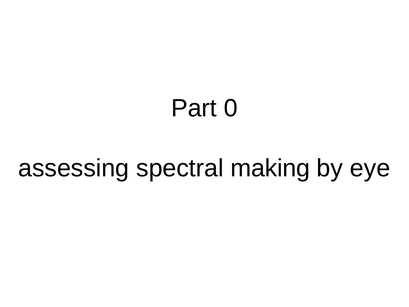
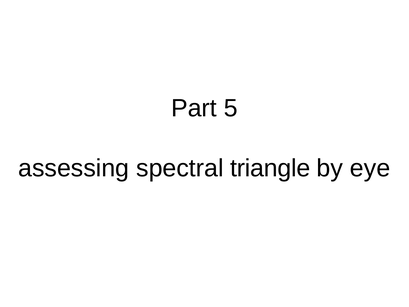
0: 0 -> 5
making: making -> triangle
